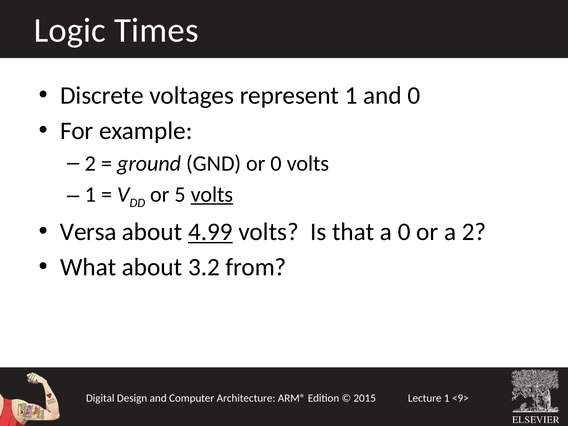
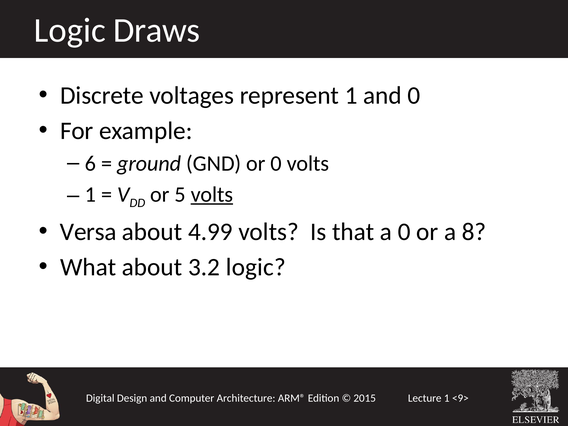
Times: Times -> Draws
2 at (91, 163): 2 -> 6
4.99 underline: present -> none
a 2: 2 -> 8
3.2 from: from -> logic
